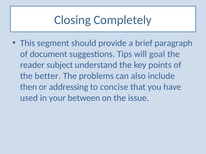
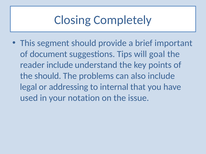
paragraph: paragraph -> important
reader subject: subject -> include
the better: better -> should
then: then -> legal
concise: concise -> internal
between: between -> notation
